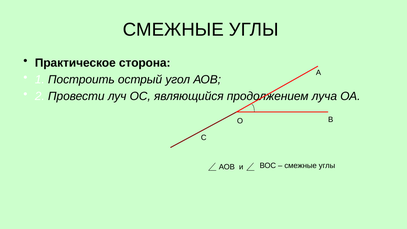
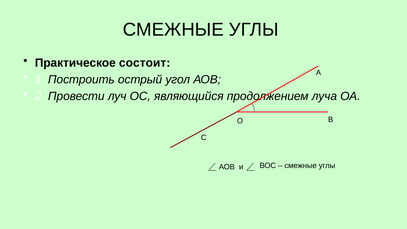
сторона: сторона -> состоит
